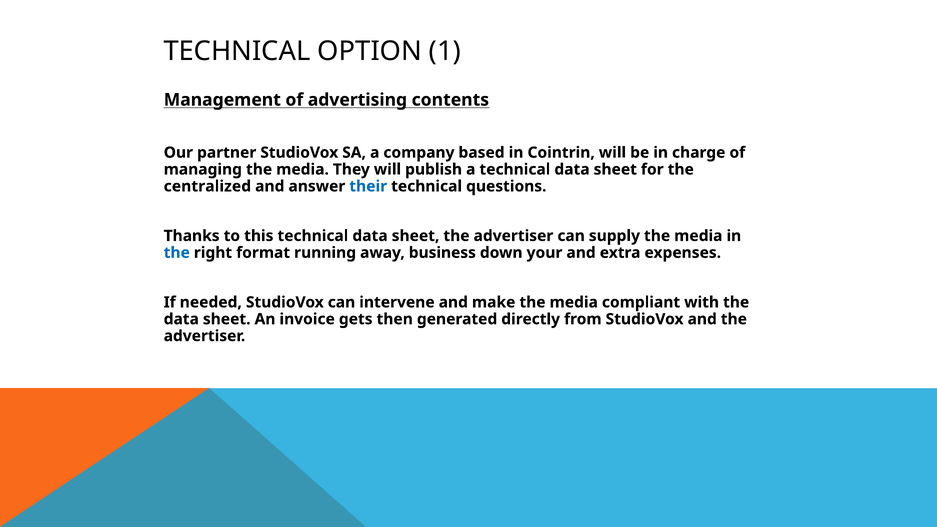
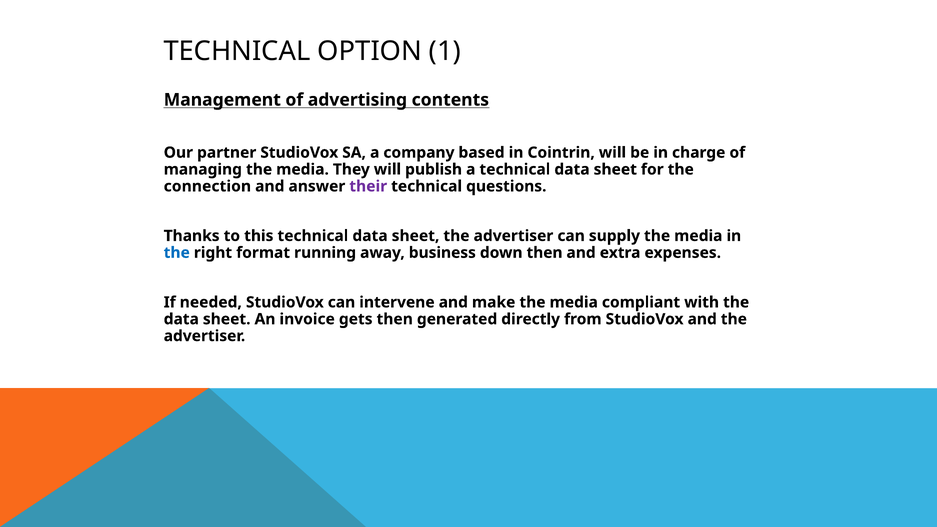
centralized: centralized -> connection
their colour: blue -> purple
down your: your -> then
